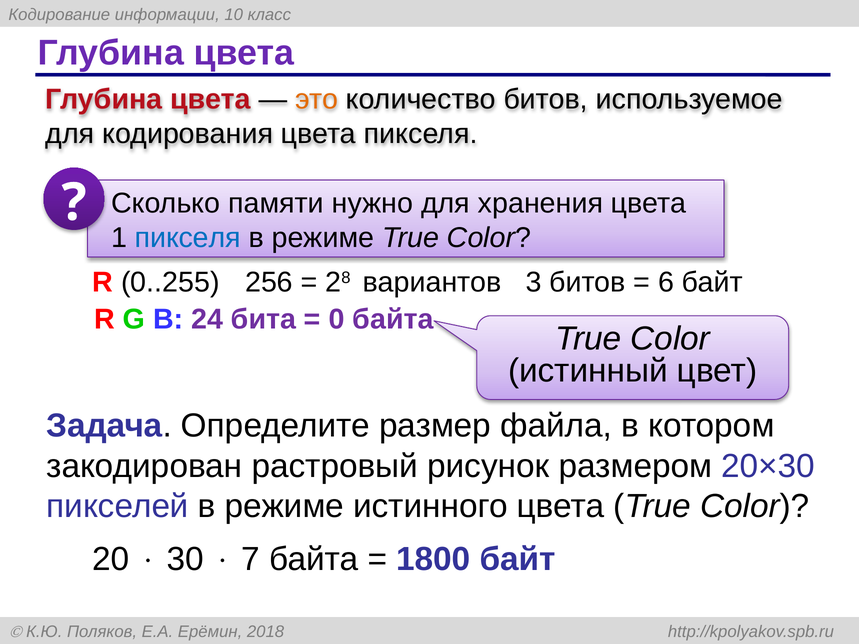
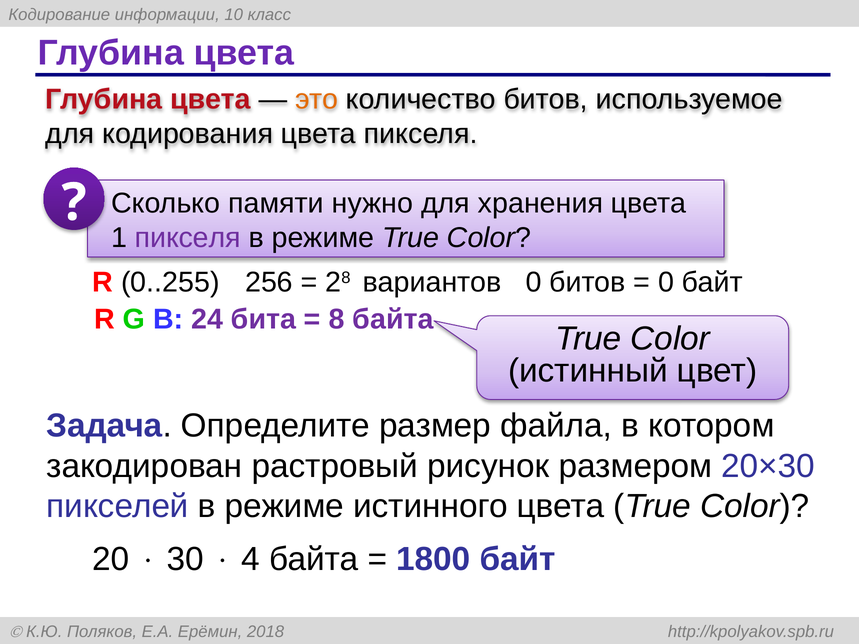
пикселя at (188, 238) colour: blue -> purple
вариантов 3: 3 -> 0
6 at (666, 283): 6 -> 0
0: 0 -> 8
7: 7 -> 4
